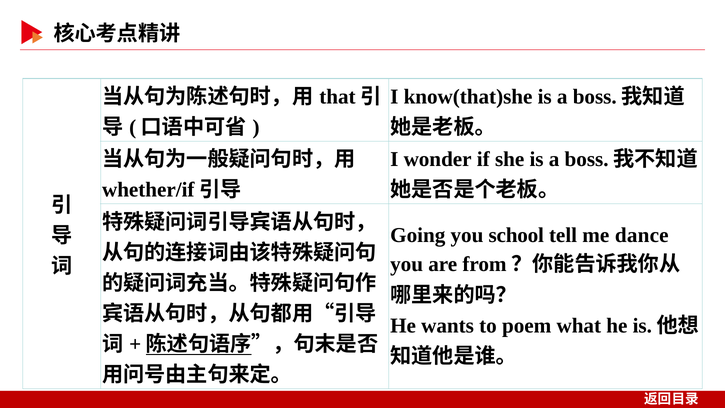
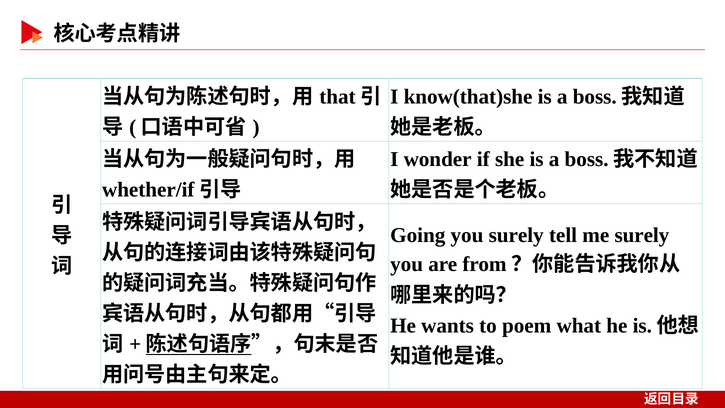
you school: school -> surely
me dance: dance -> surely
